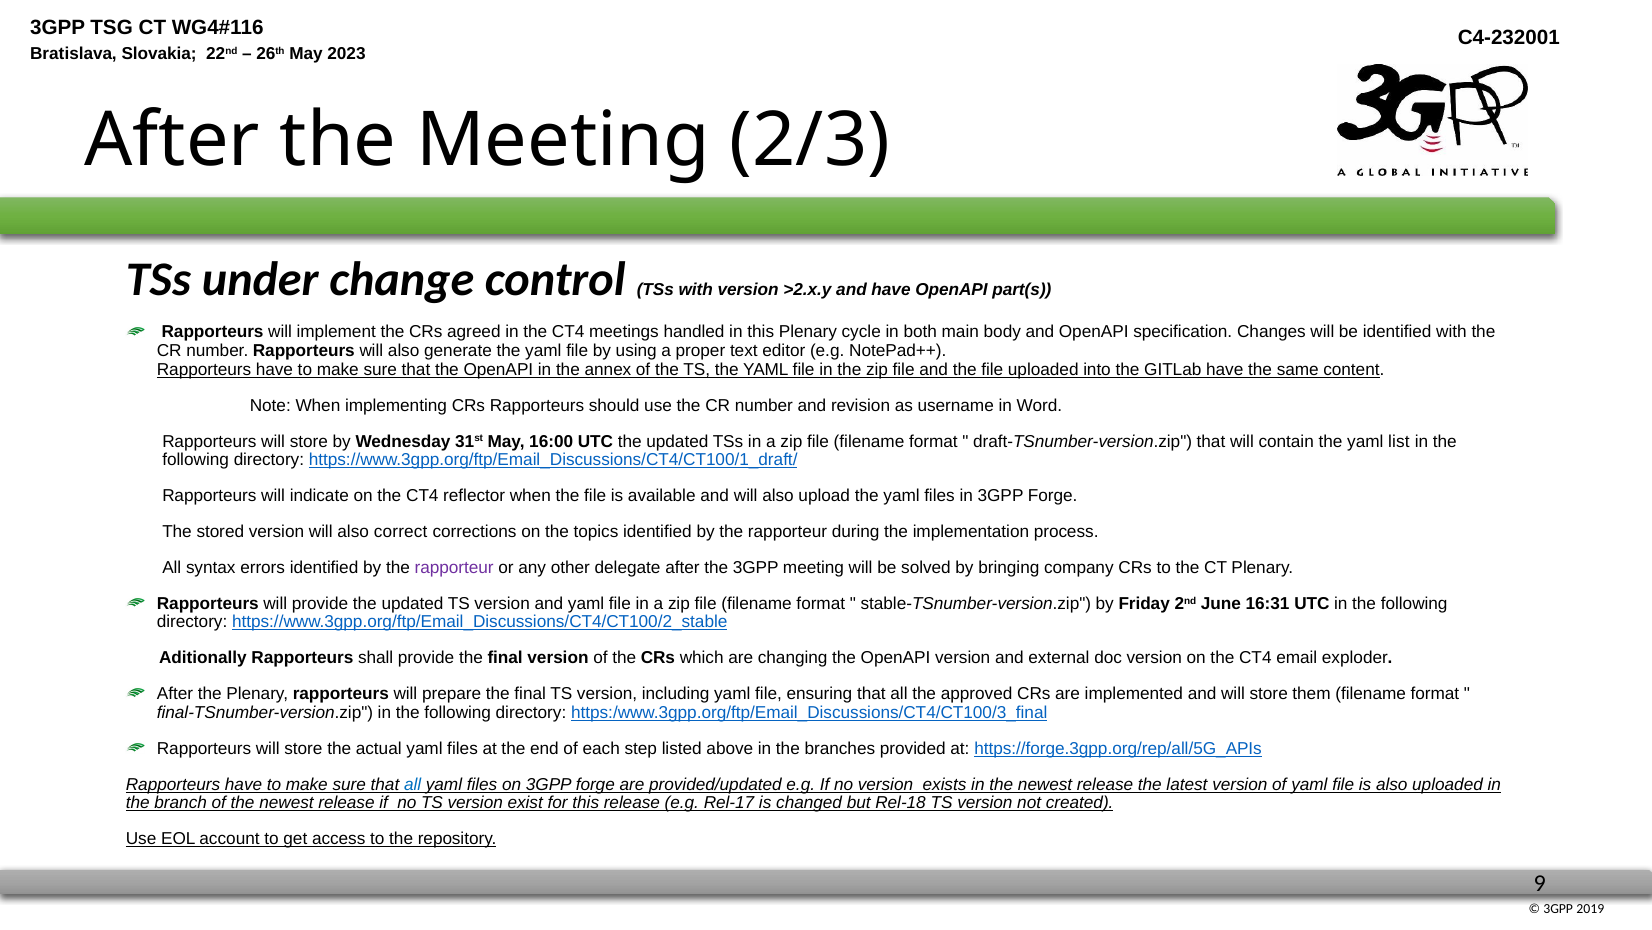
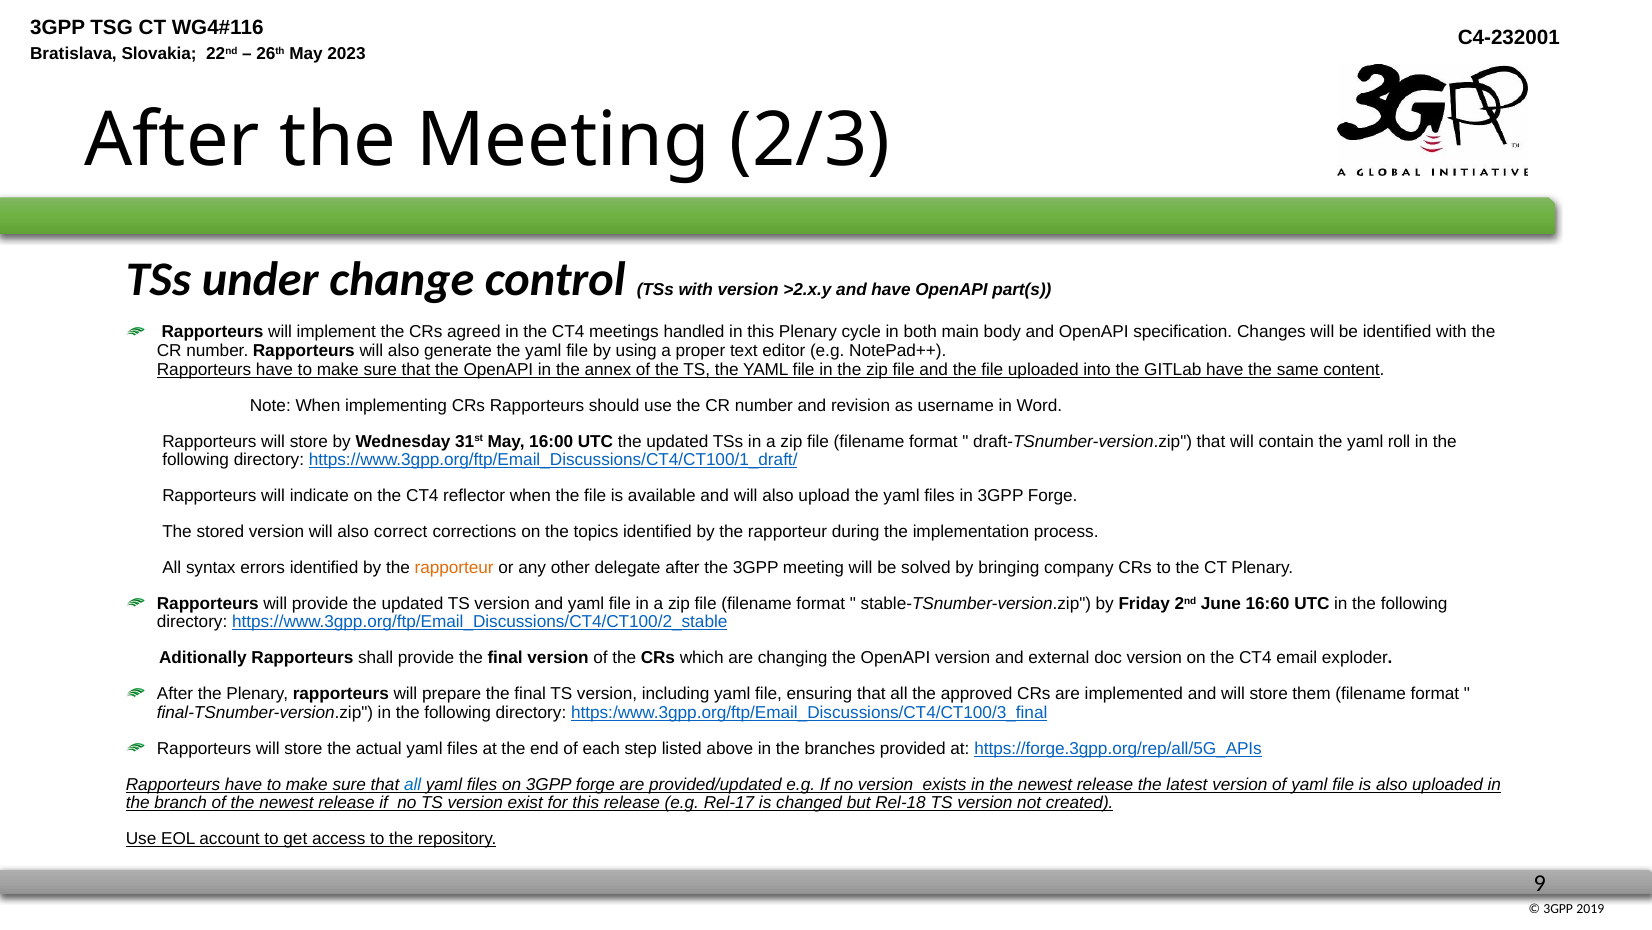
list: list -> roll
rapporteur at (454, 567) colour: purple -> orange
16:31: 16:31 -> 16:60
